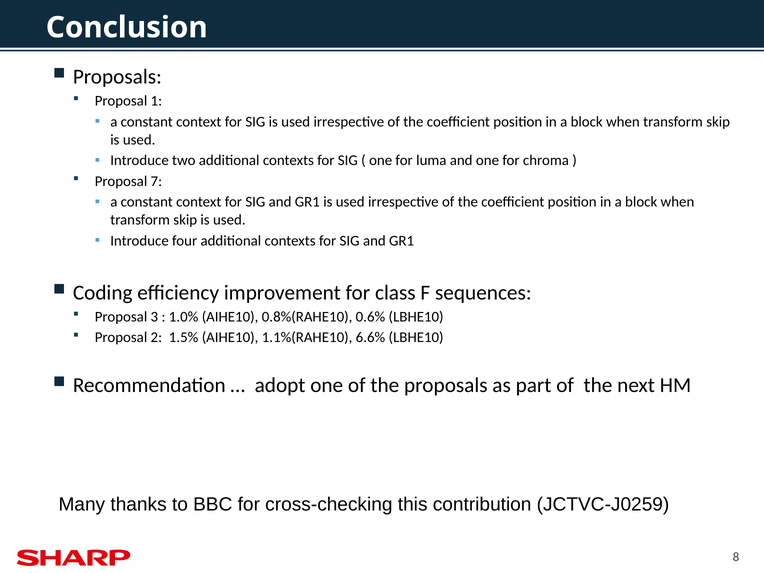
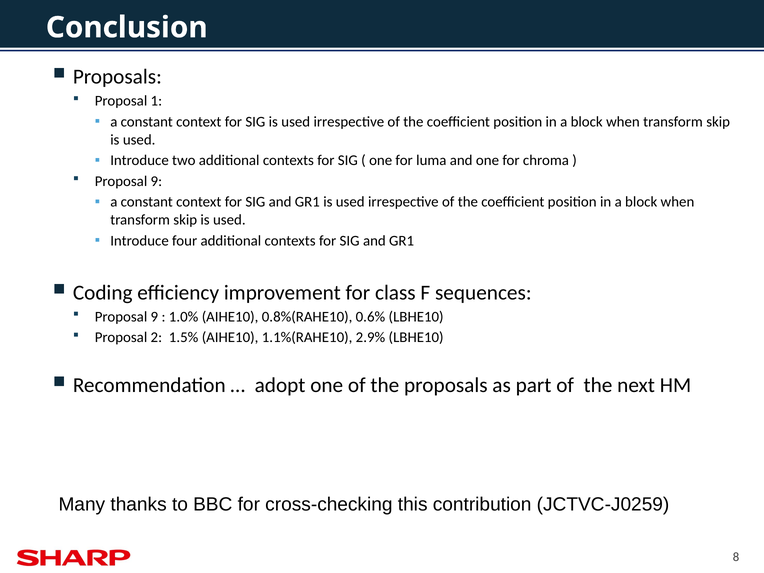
7 at (156, 181): 7 -> 9
3 at (154, 317): 3 -> 9
6.6%: 6.6% -> 2.9%
